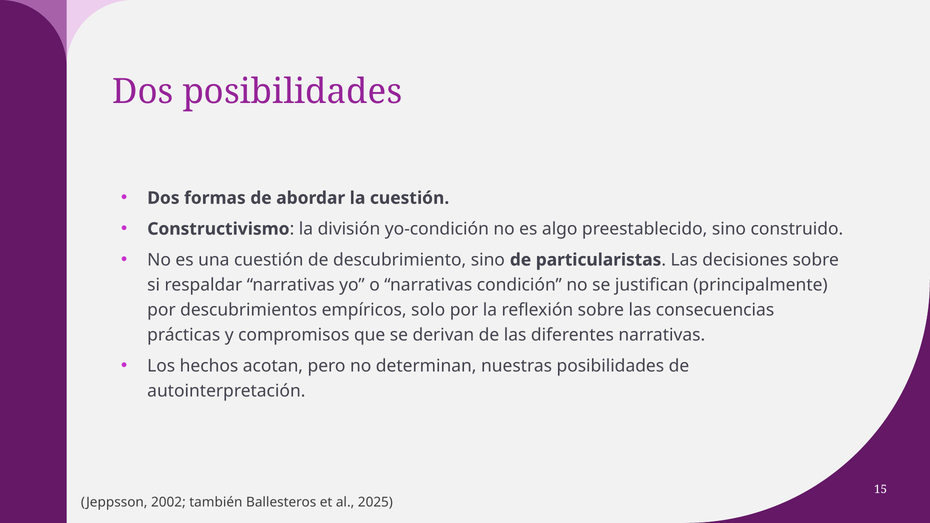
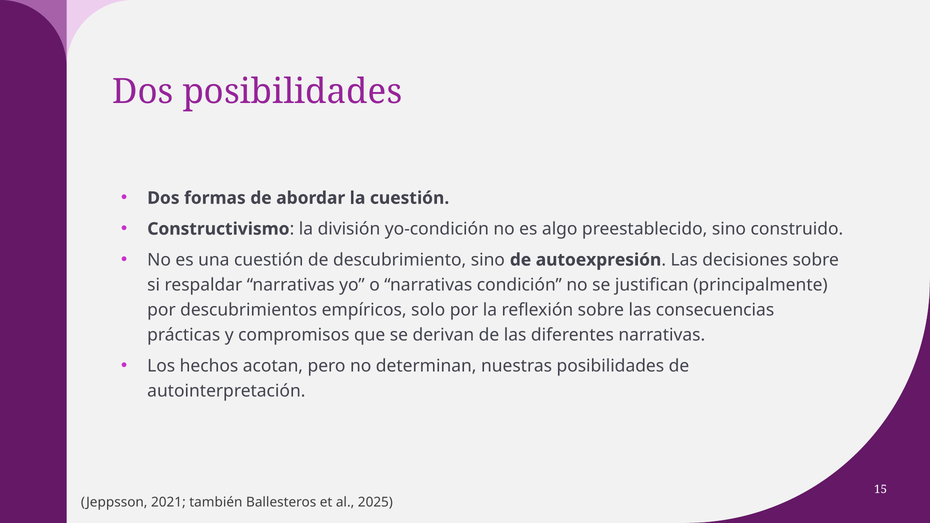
particularistas: particularistas -> autoexpresión
2002: 2002 -> 2021
